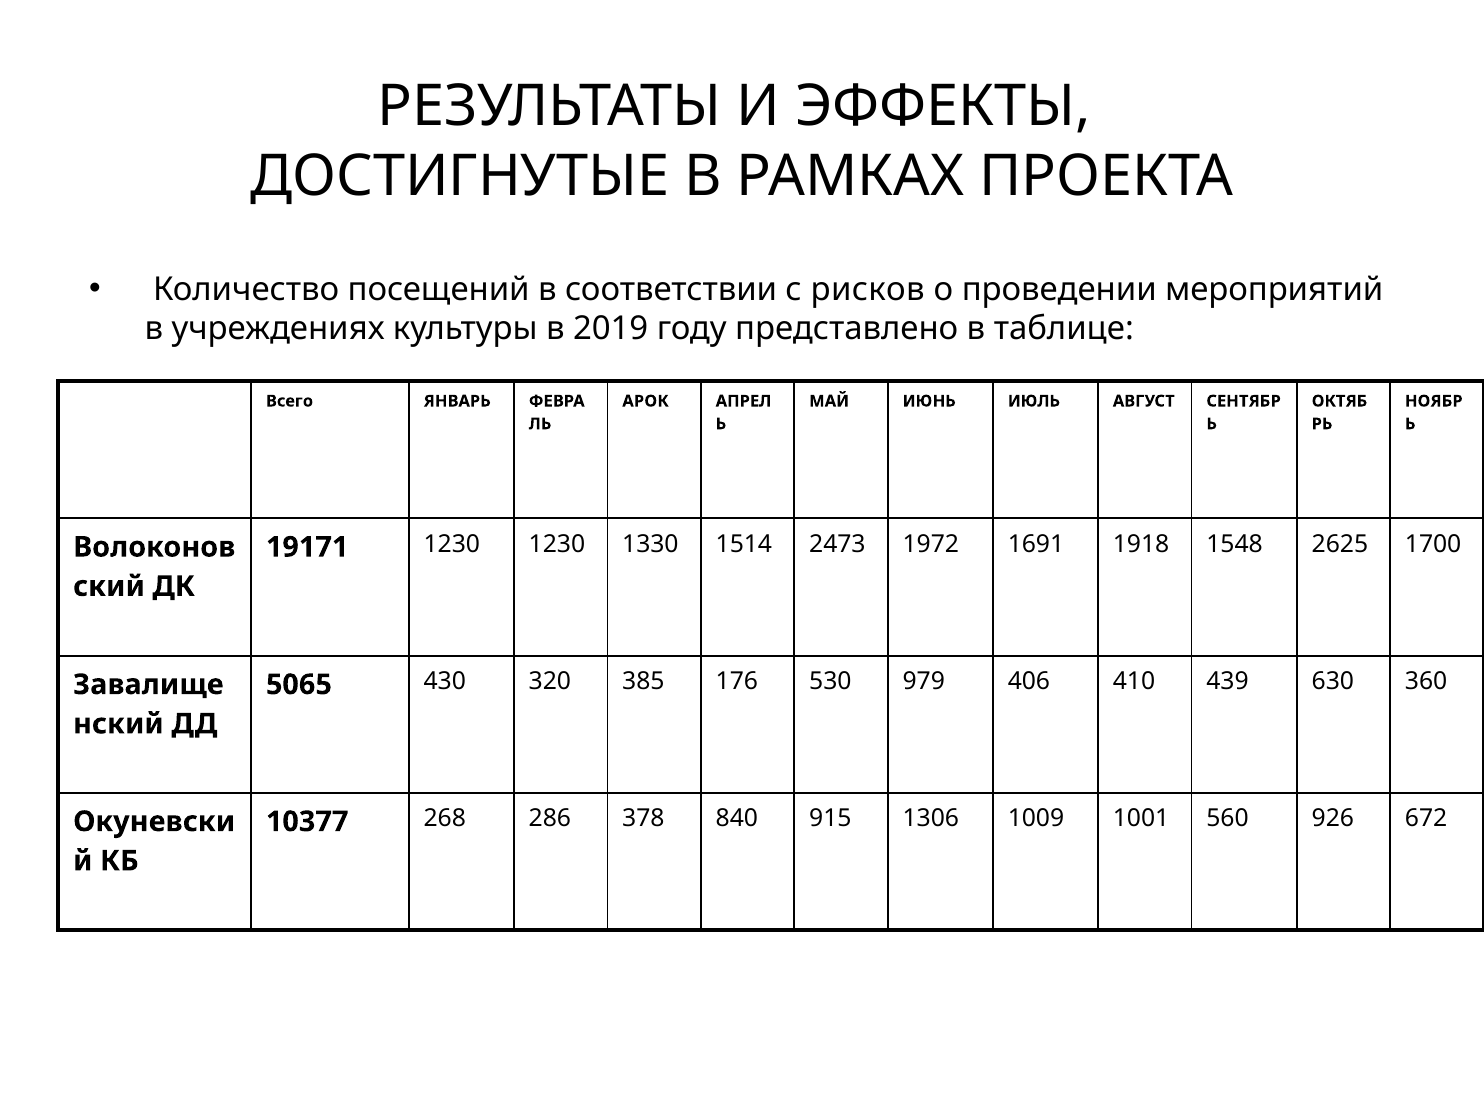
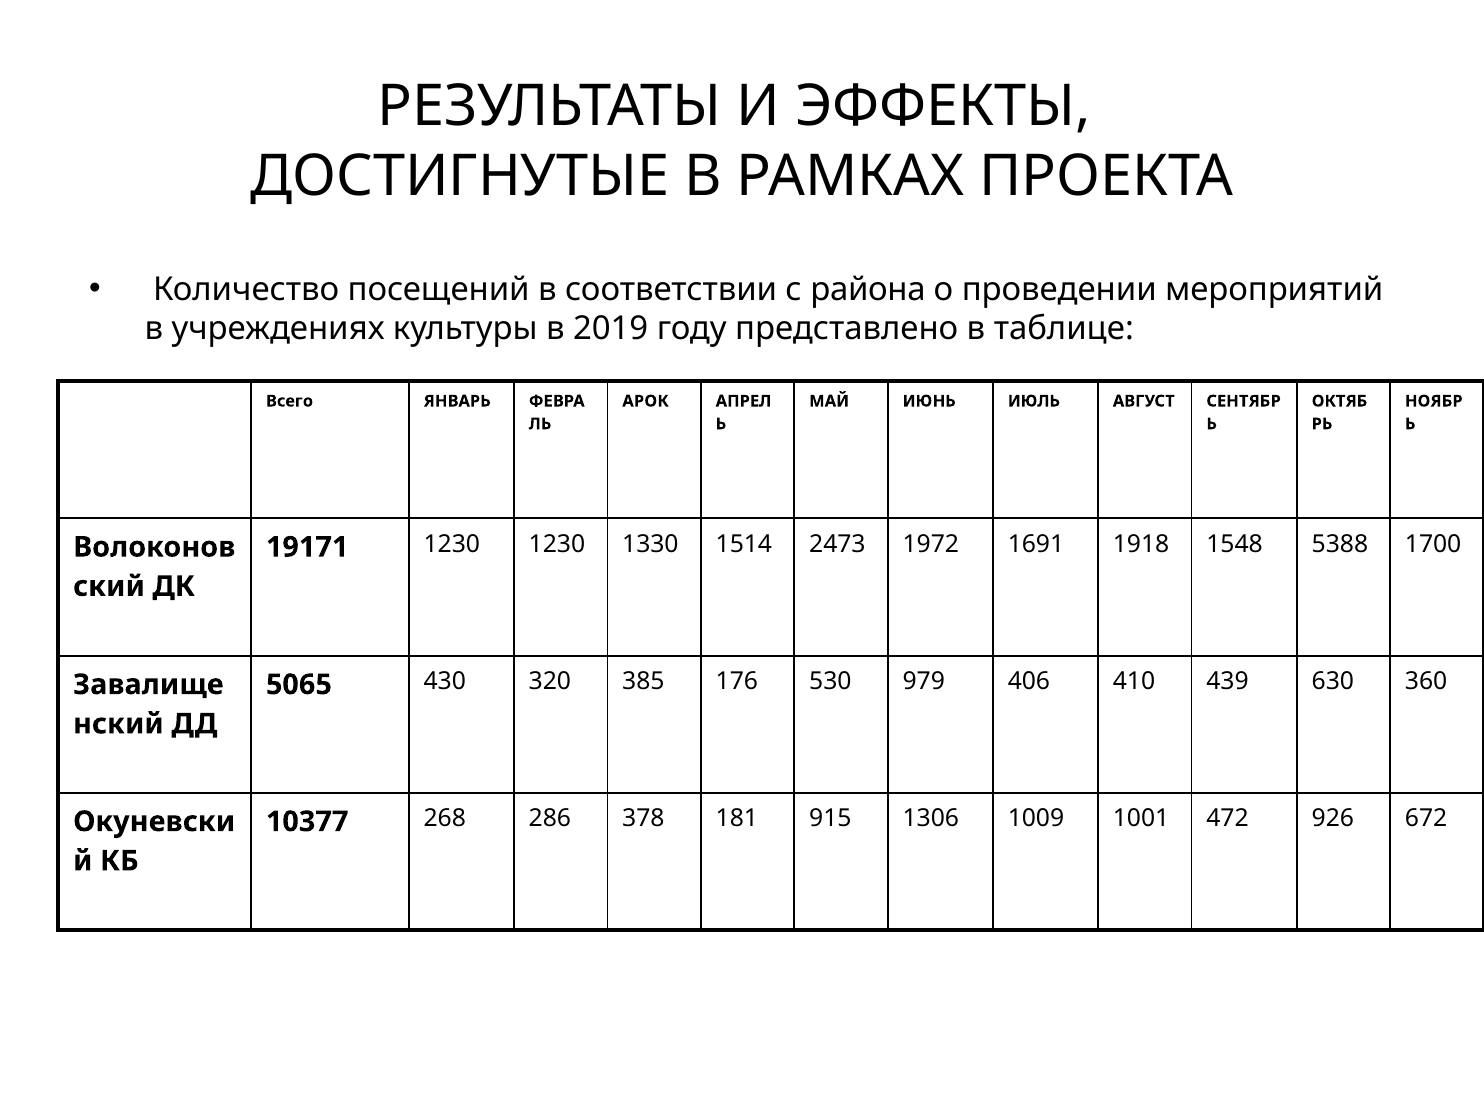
рисков: рисков -> района
2625: 2625 -> 5388
840: 840 -> 181
560: 560 -> 472
